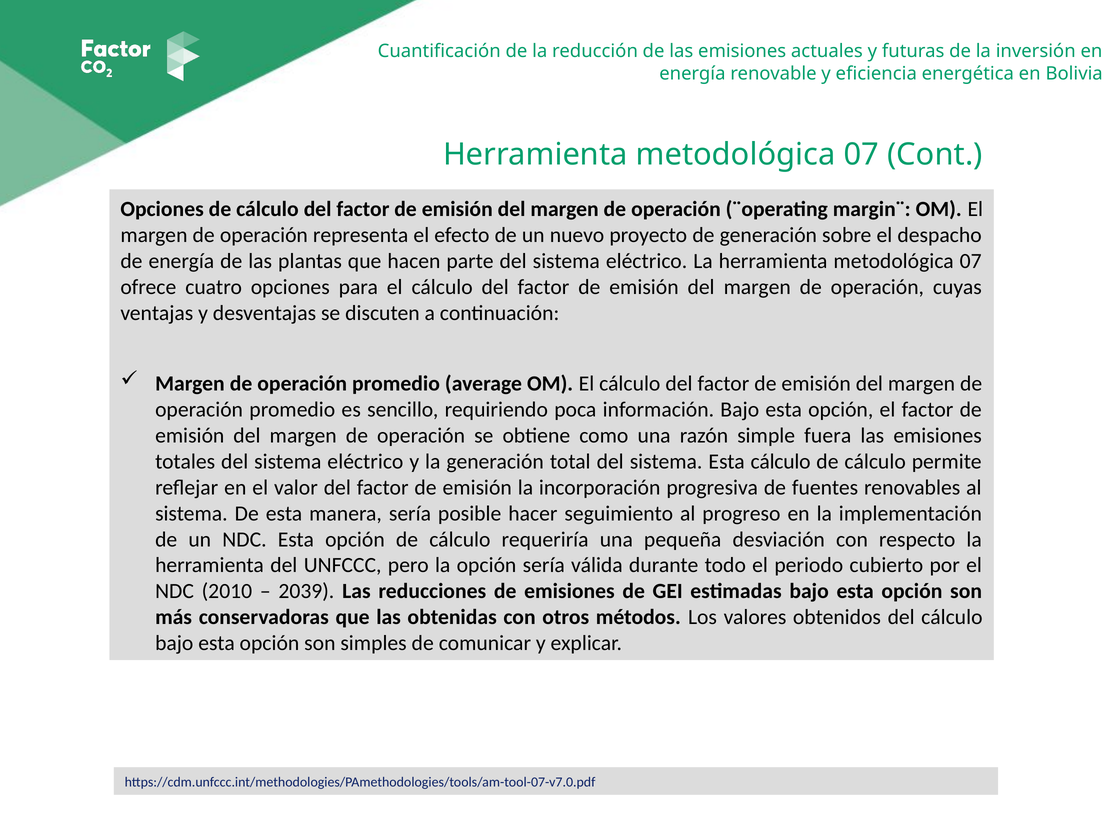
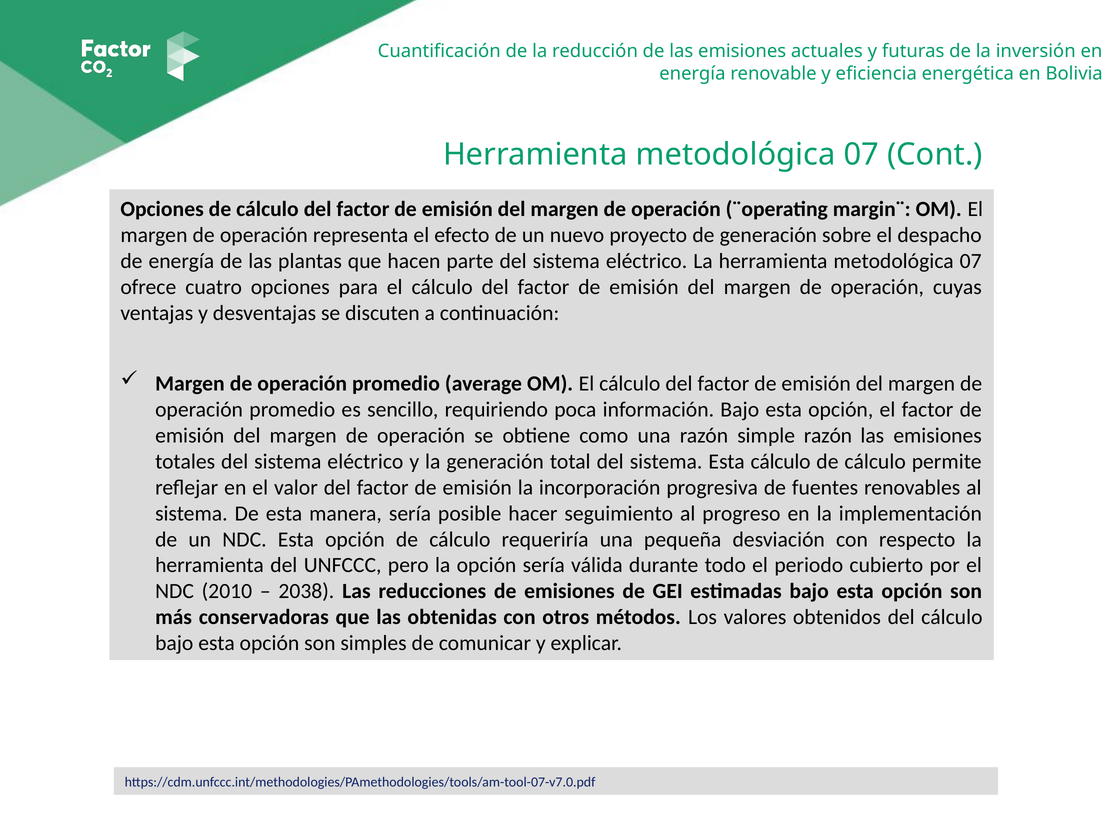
simple fuera: fuera -> razón
2039: 2039 -> 2038
